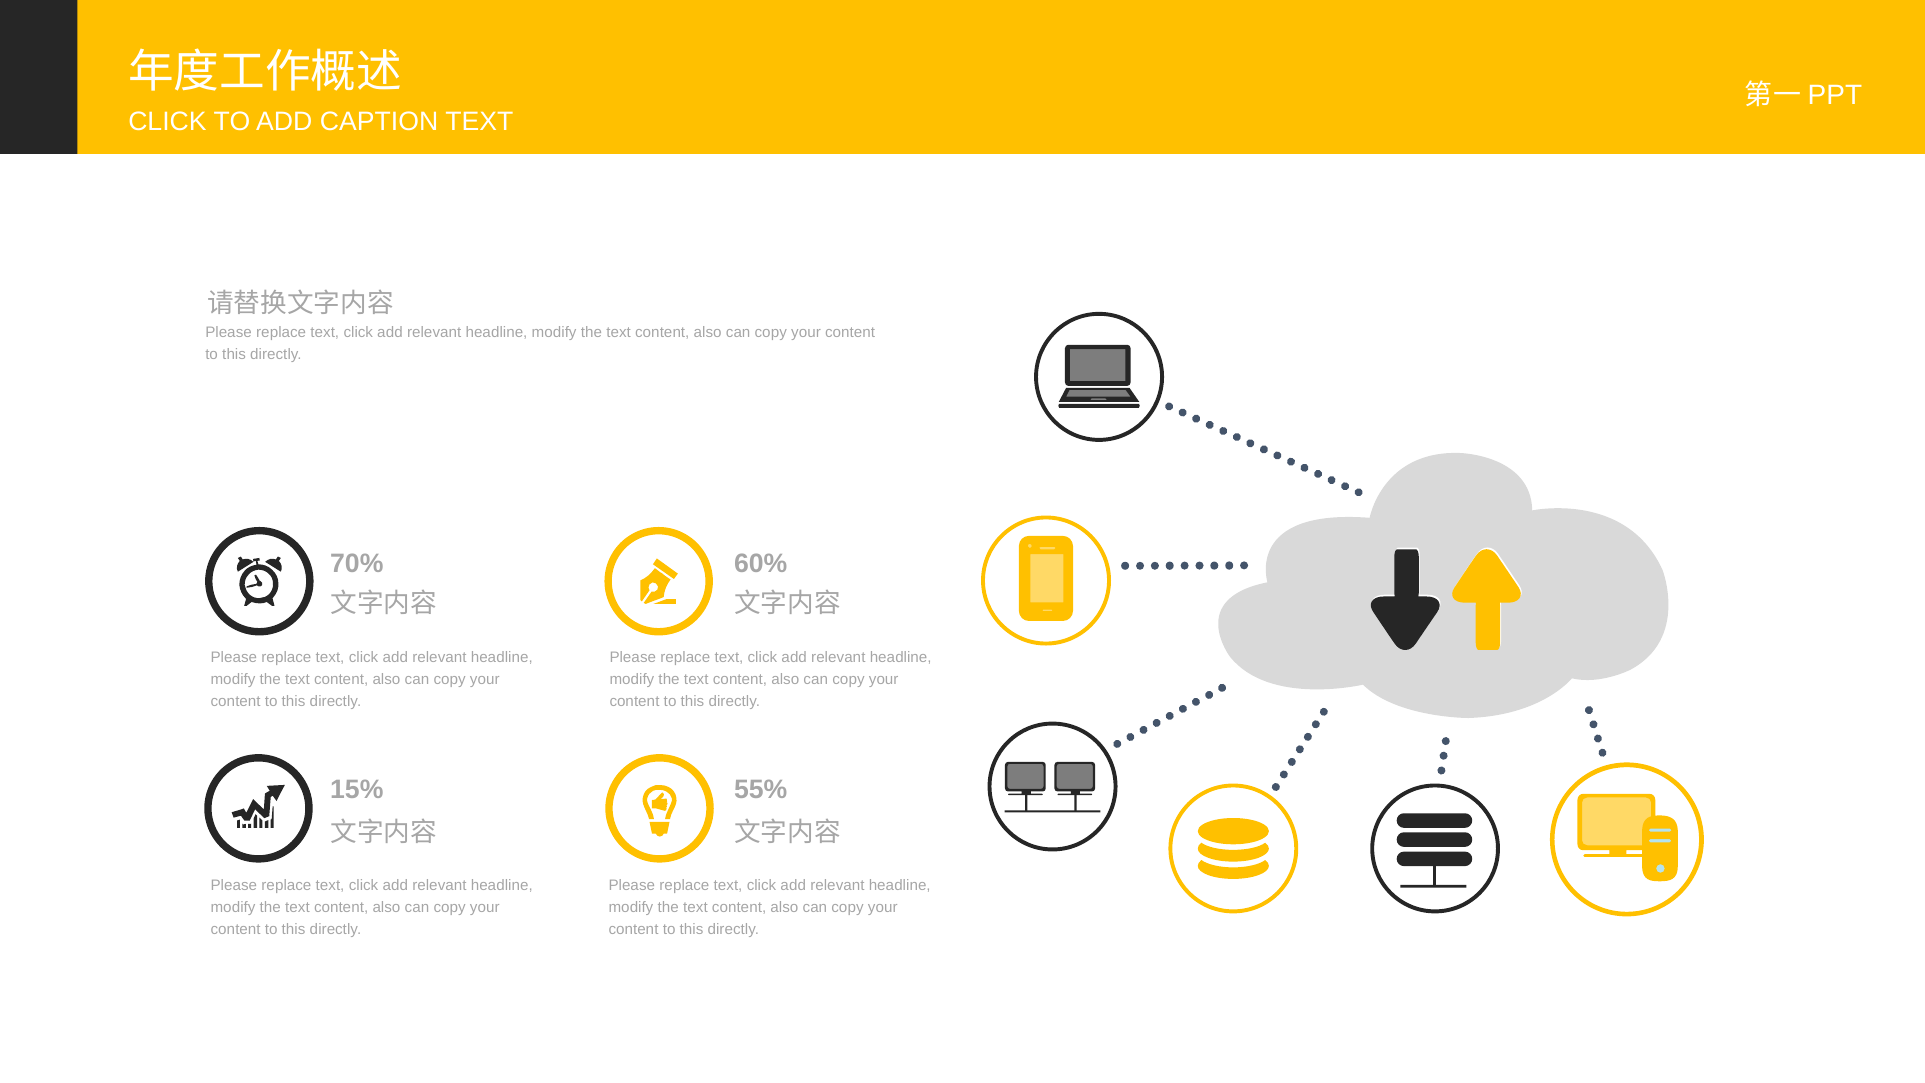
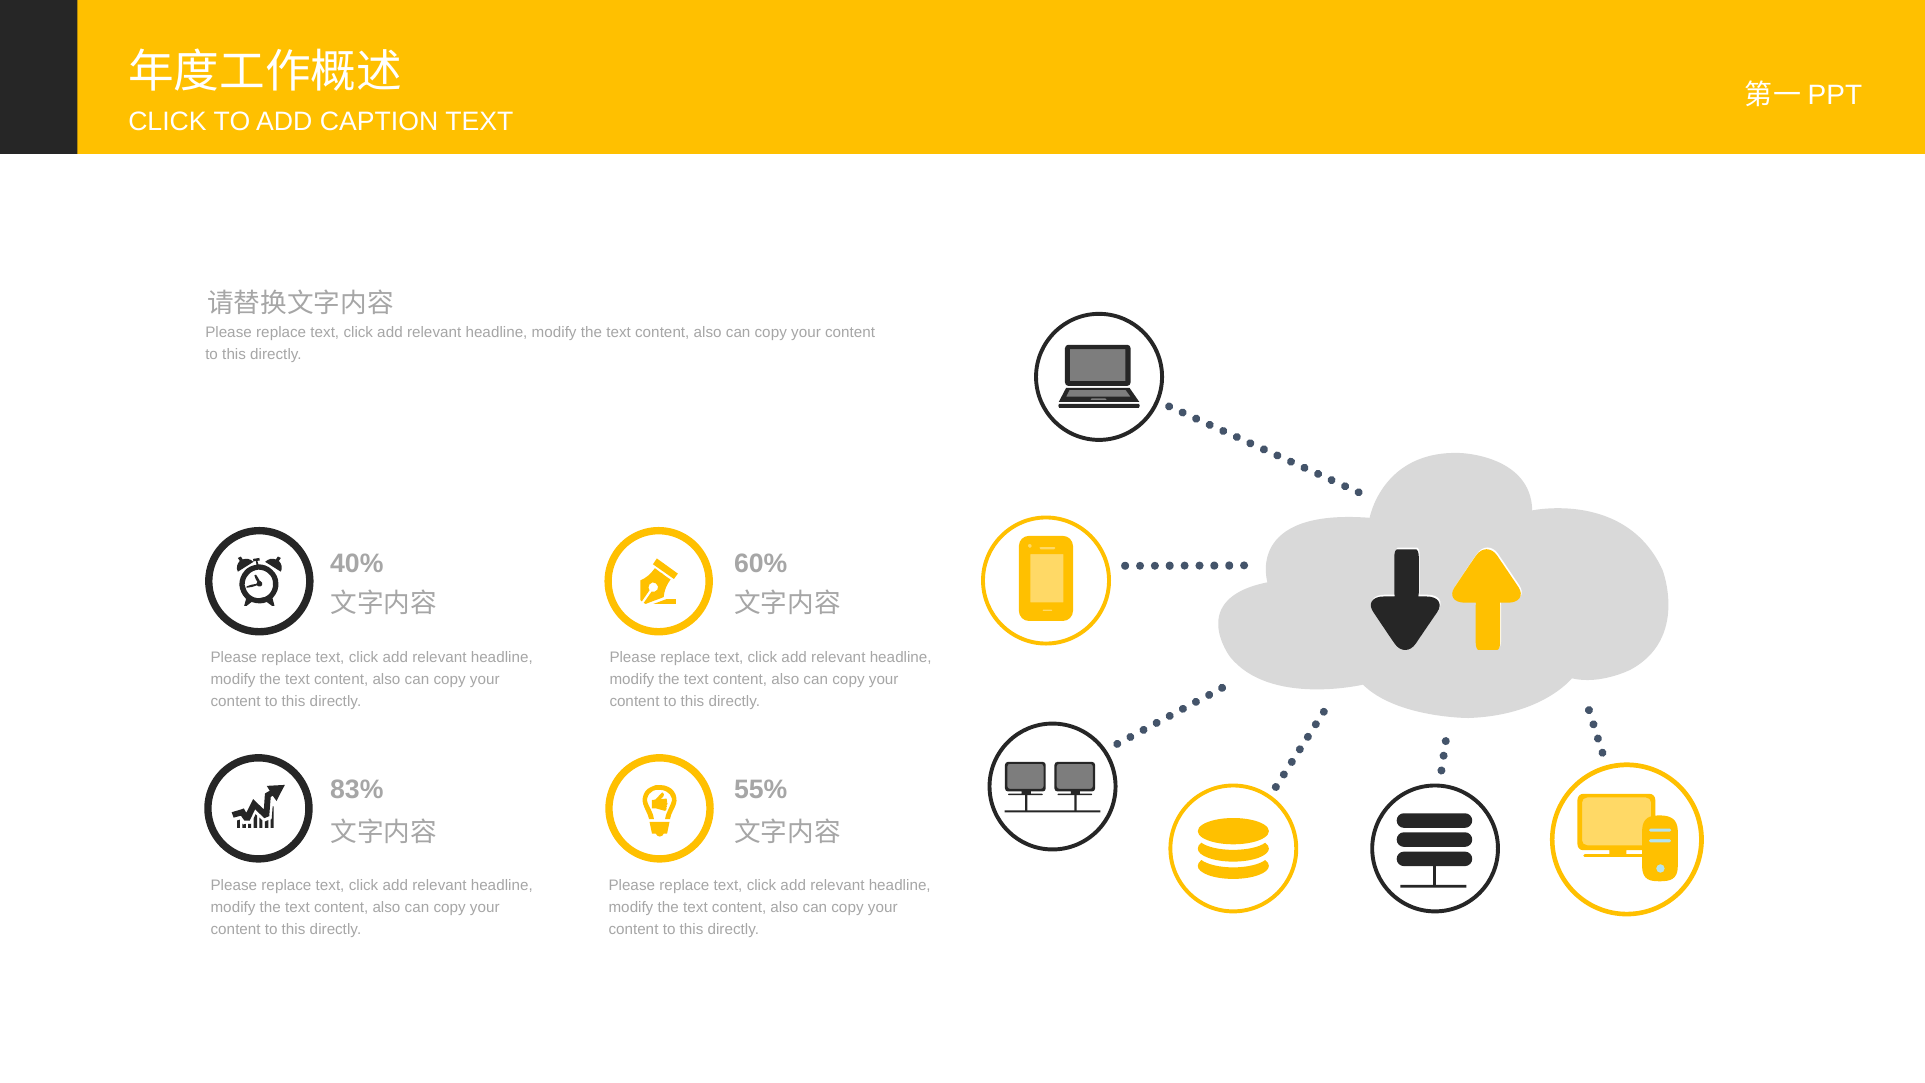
70%: 70% -> 40%
15%: 15% -> 83%
